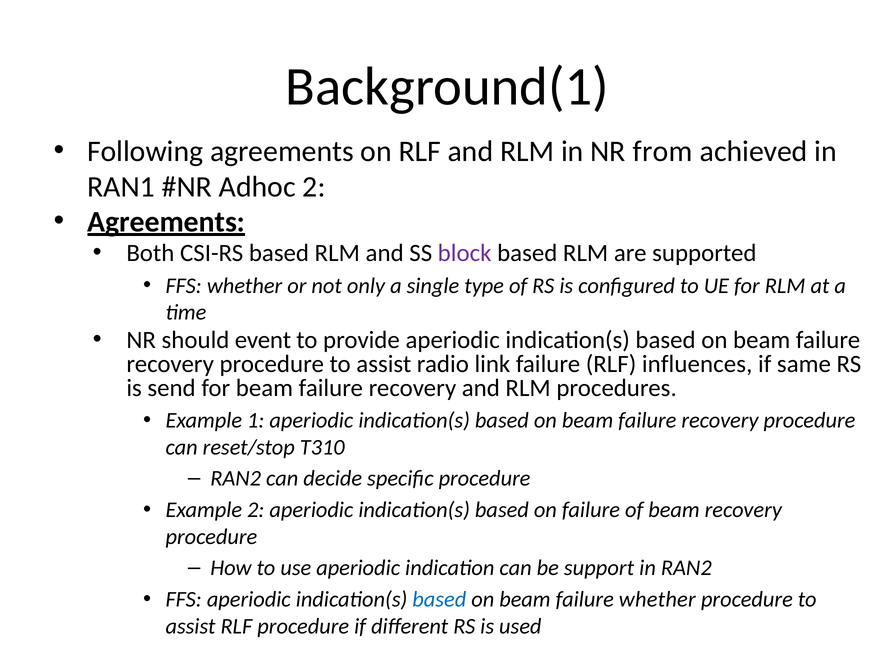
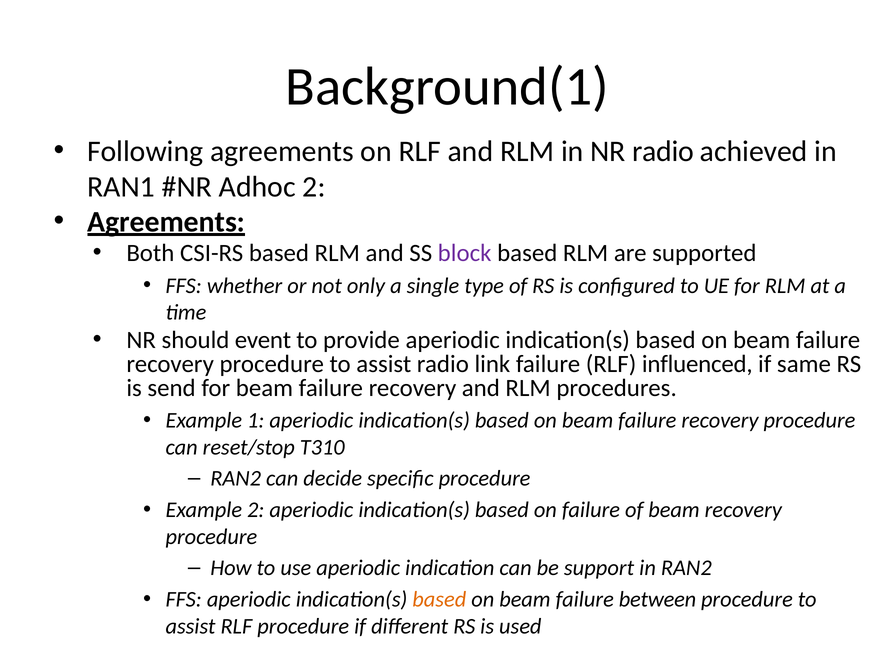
NR from: from -> radio
influences: influences -> influenced
based at (439, 600) colour: blue -> orange
failure whether: whether -> between
